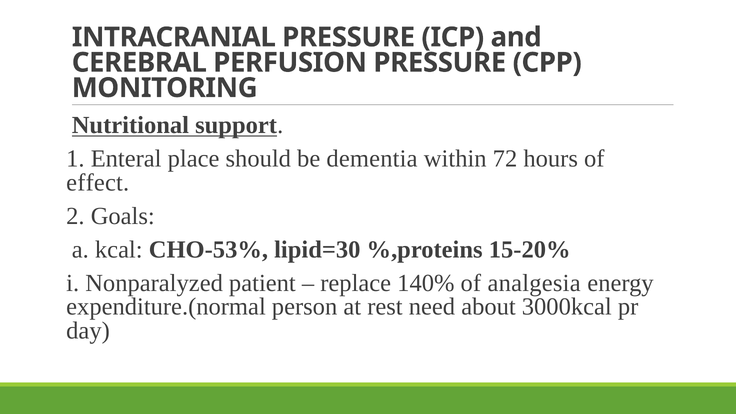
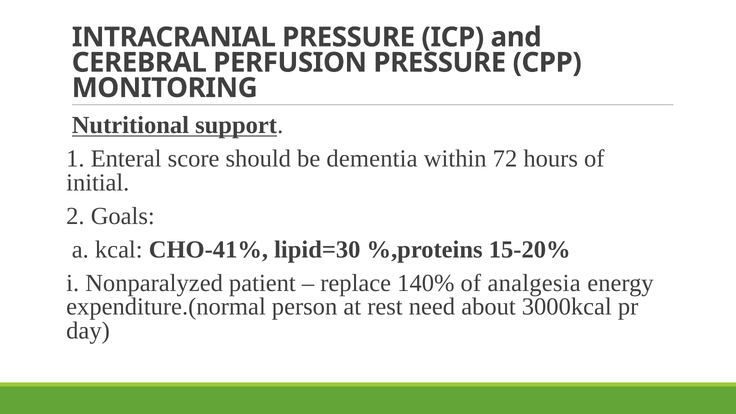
place: place -> score
effect: effect -> initial
CHO-53%: CHO-53% -> CHO-41%
